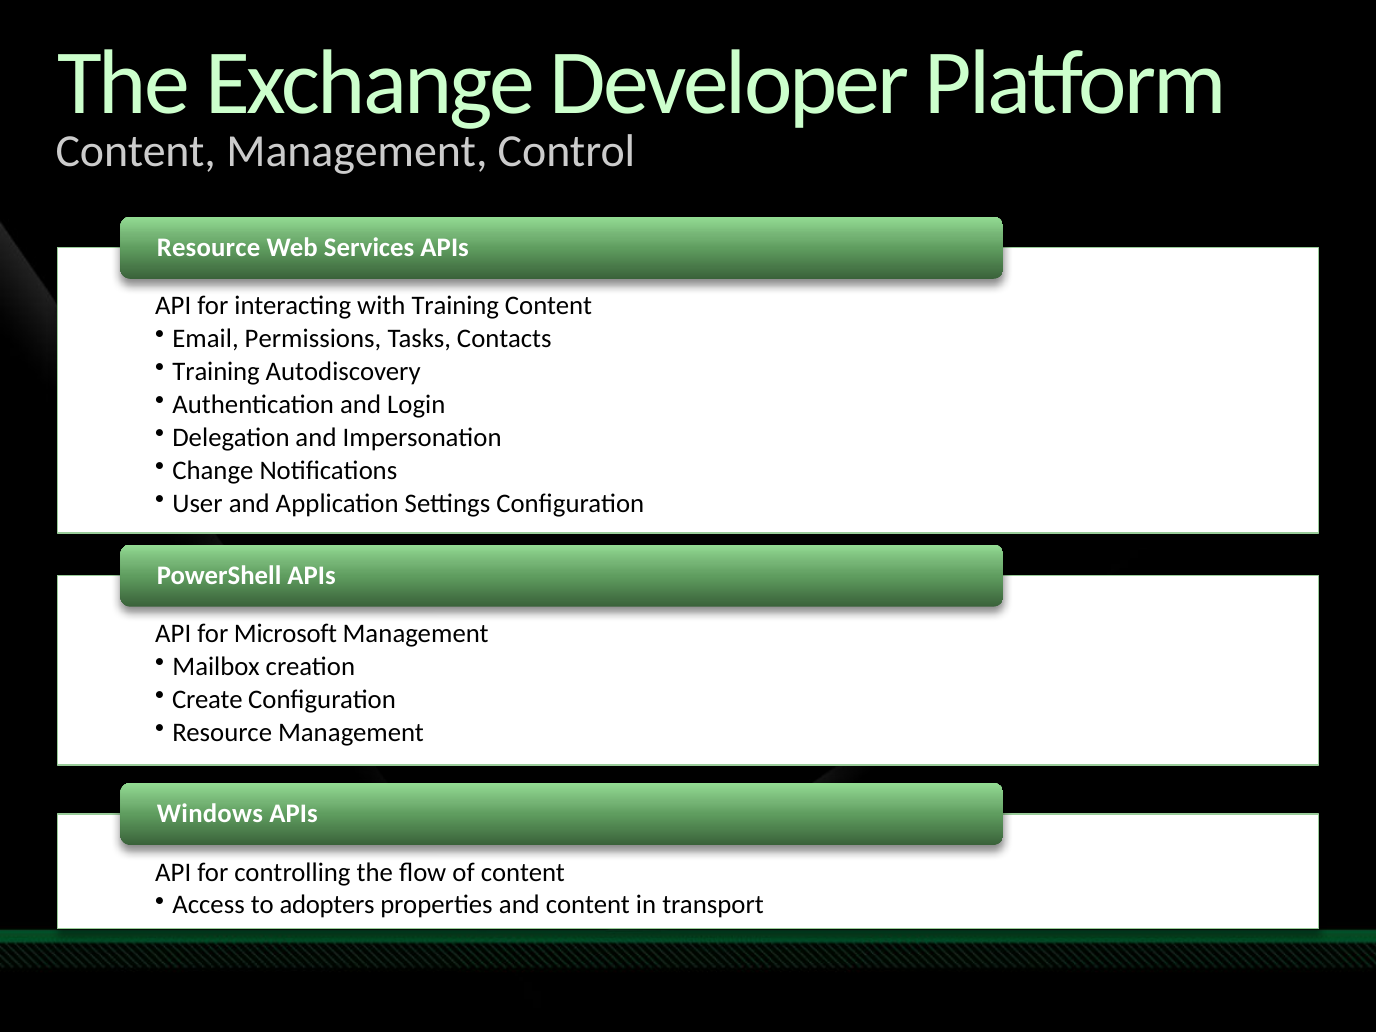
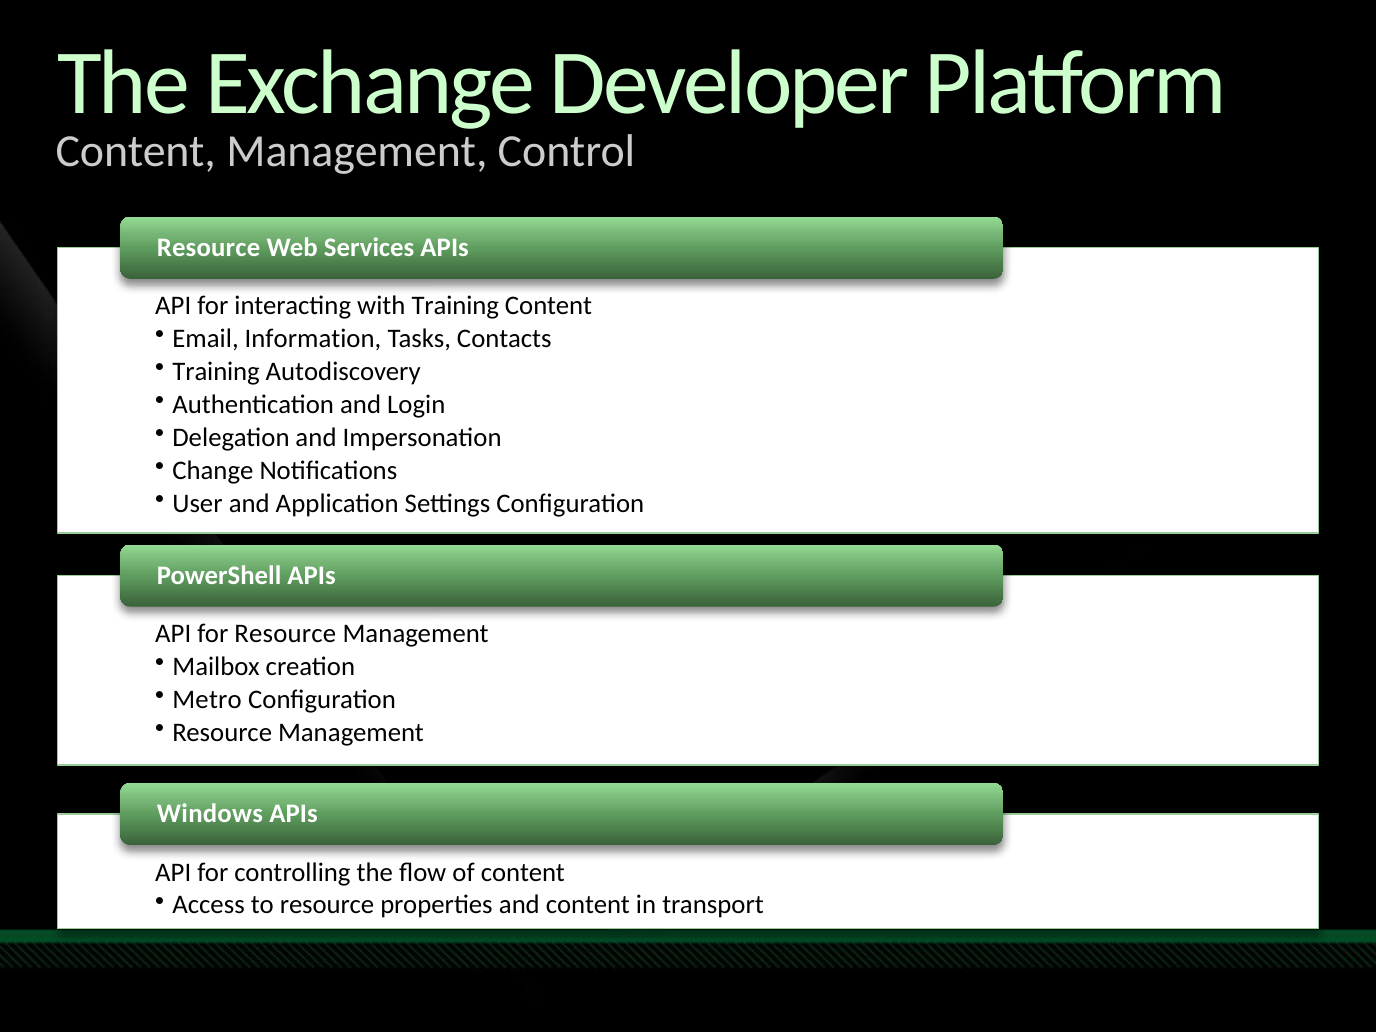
Permissions: Permissions -> Information
for Microsoft: Microsoft -> Resource
Create: Create -> Metro
to adopters: adopters -> resource
